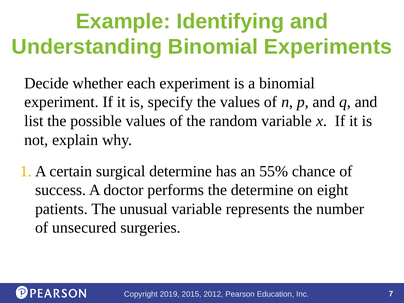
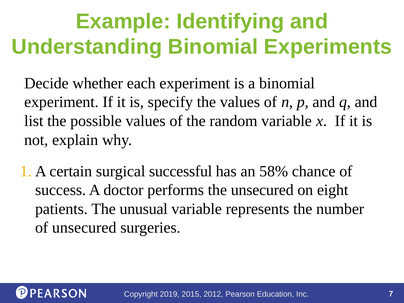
surgical determine: determine -> successful
55%: 55% -> 58%
the determine: determine -> unsecured
